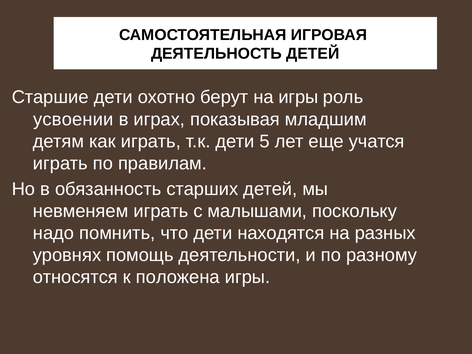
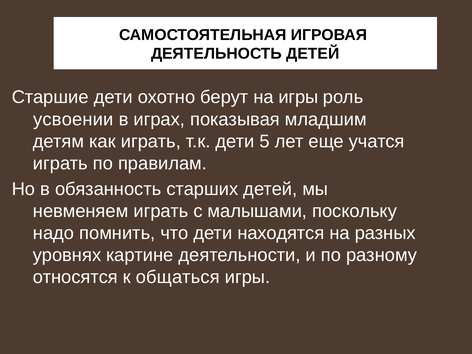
помощь: помощь -> картине
положена: положена -> общаться
